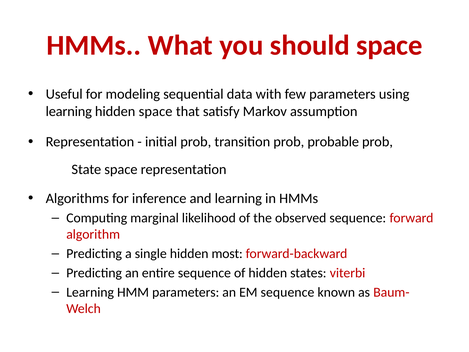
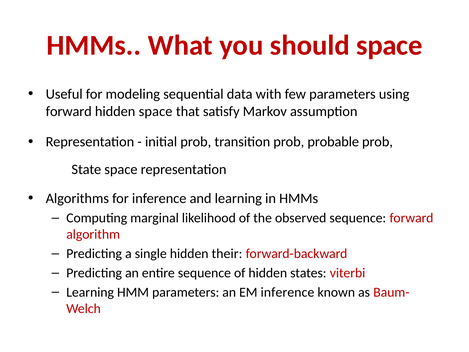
learning at (69, 111): learning -> forward
most: most -> their
EM sequence: sequence -> inference
